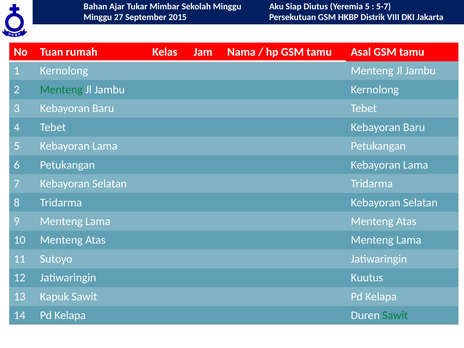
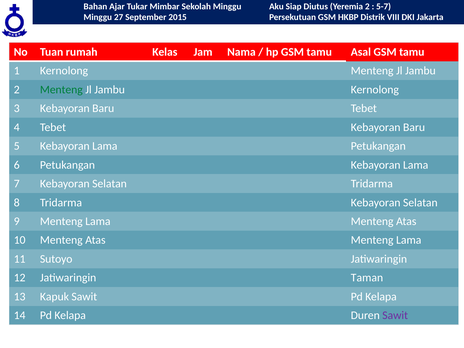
5 at (367, 6): 5 -> 2
Kuutus: Kuutus -> Taman
Sawit at (395, 315) colour: green -> purple
